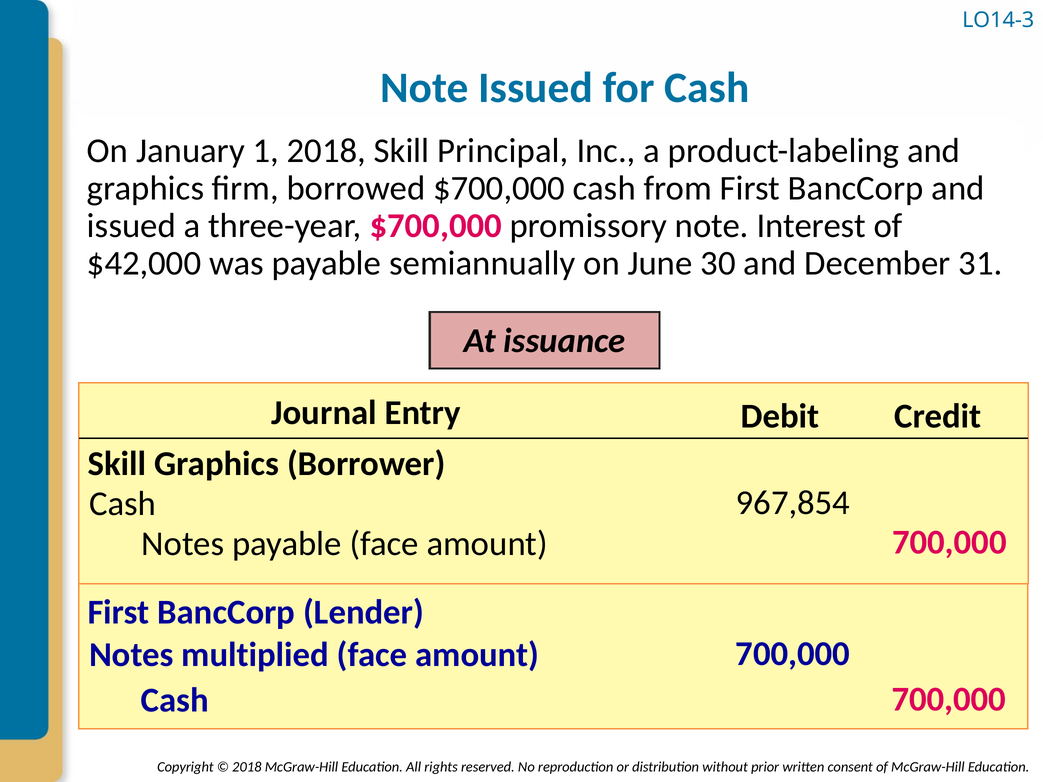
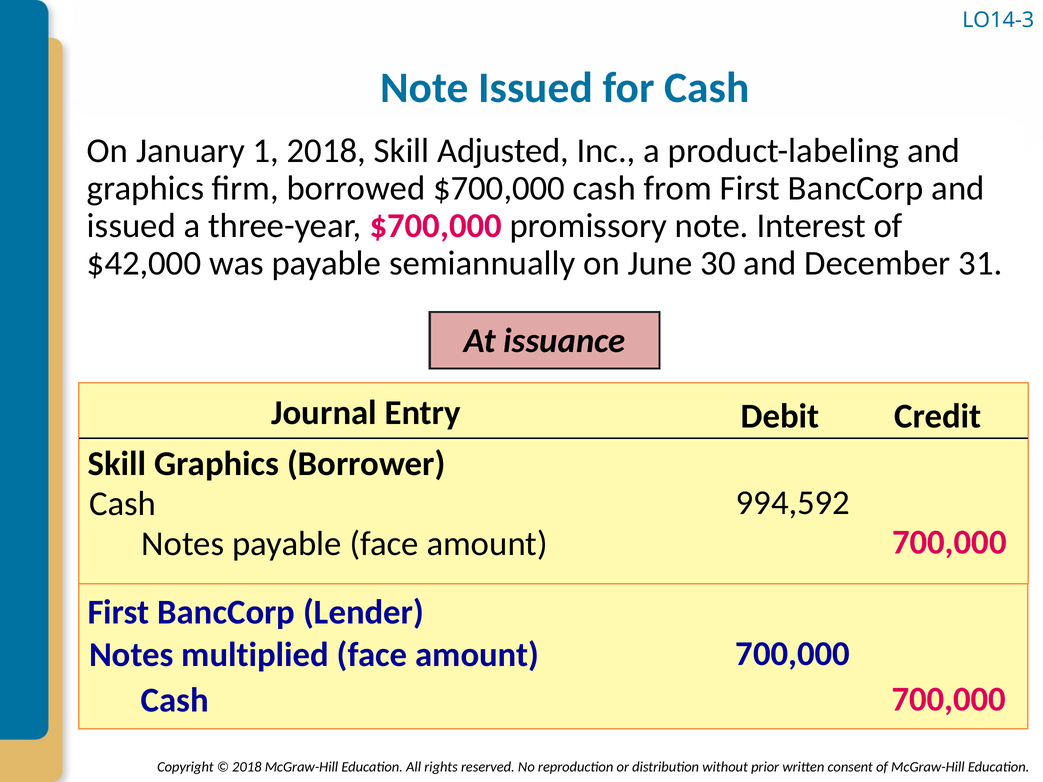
Principal: Principal -> Adjusted
967,854: 967,854 -> 994,592
